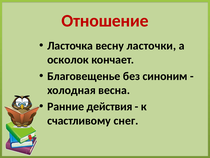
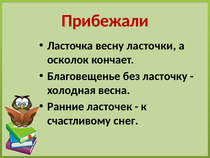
Отношение: Отношение -> Прибежали
синоним: синоним -> ласточку
действия: действия -> ласточек
